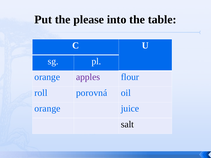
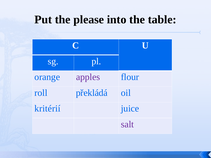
porovná: porovná -> překládá
orange at (47, 109): orange -> kritérií
salt colour: black -> purple
